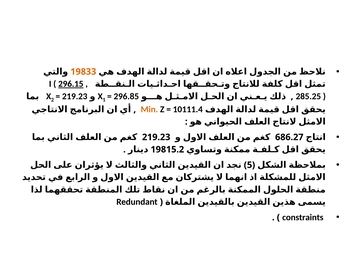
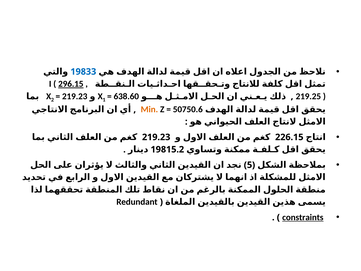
19833 colour: orange -> blue
296.85: 296.85 -> 638.60
285.25: 285.25 -> 219.25
10111.4: 10111.4 -> 50750.6
686.27: 686.27 -> 226.15
constraints underline: none -> present
